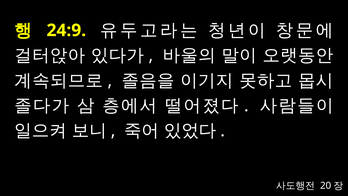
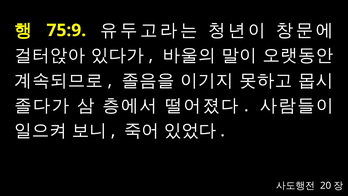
24:9: 24:9 -> 75:9
